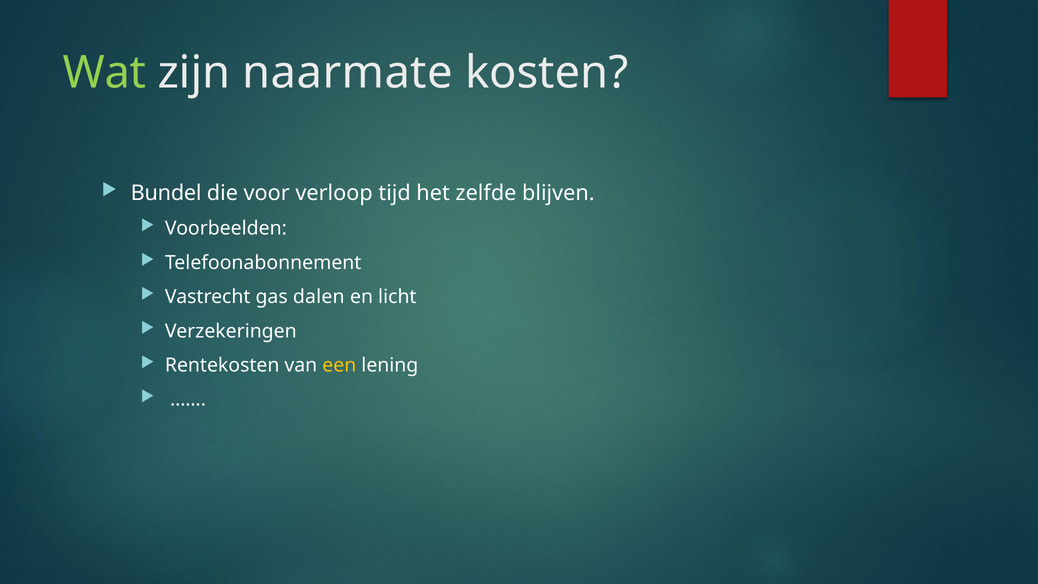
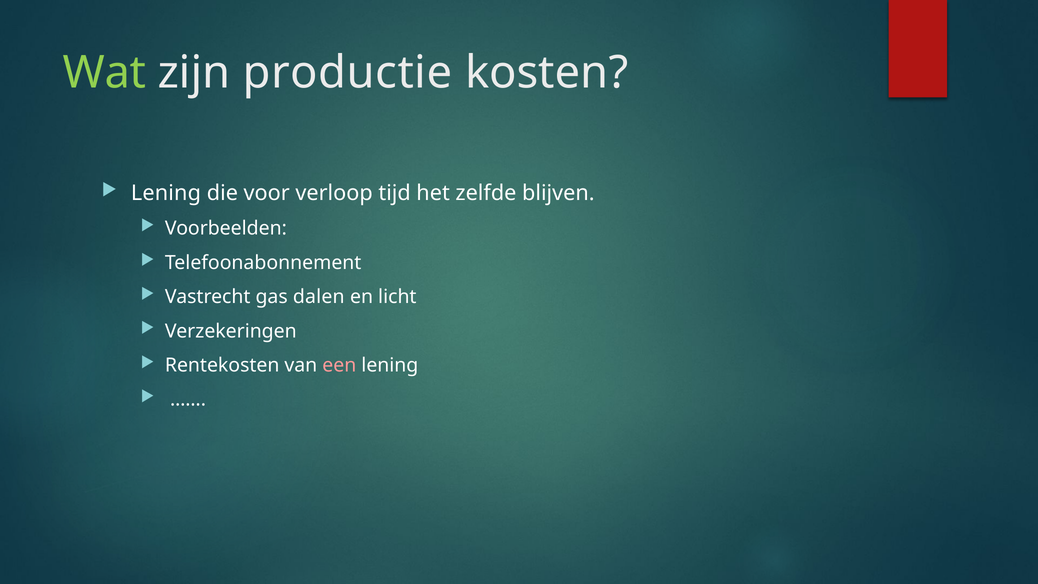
naarmate: naarmate -> productie
Bundel at (166, 193): Bundel -> Lening
een colour: yellow -> pink
